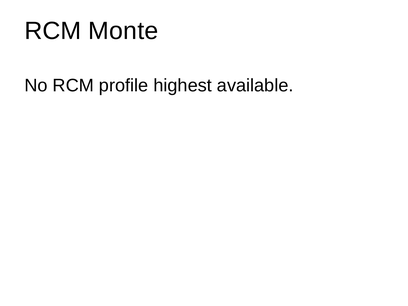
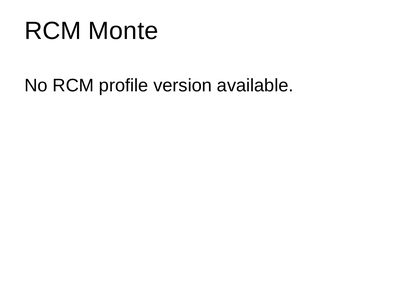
highest: highest -> version
